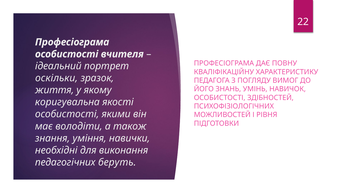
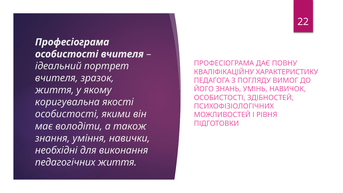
оскільки at (56, 78): оскільки -> вчителя
педагогічних беруть: беруть -> життя
